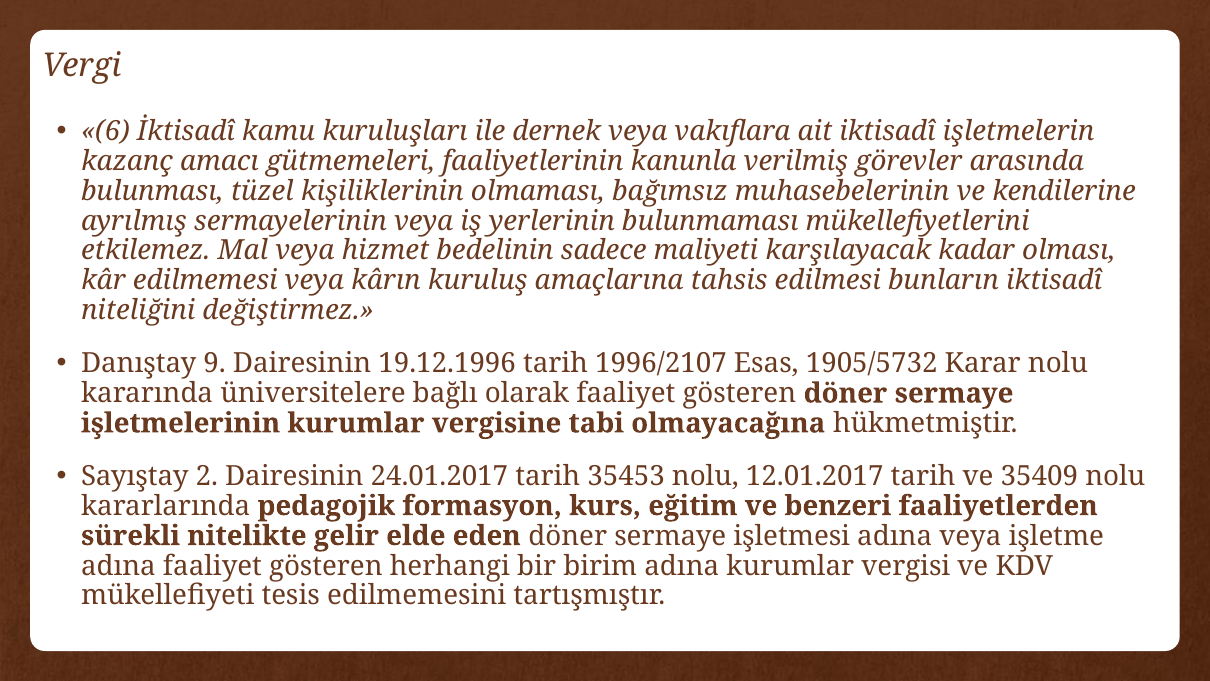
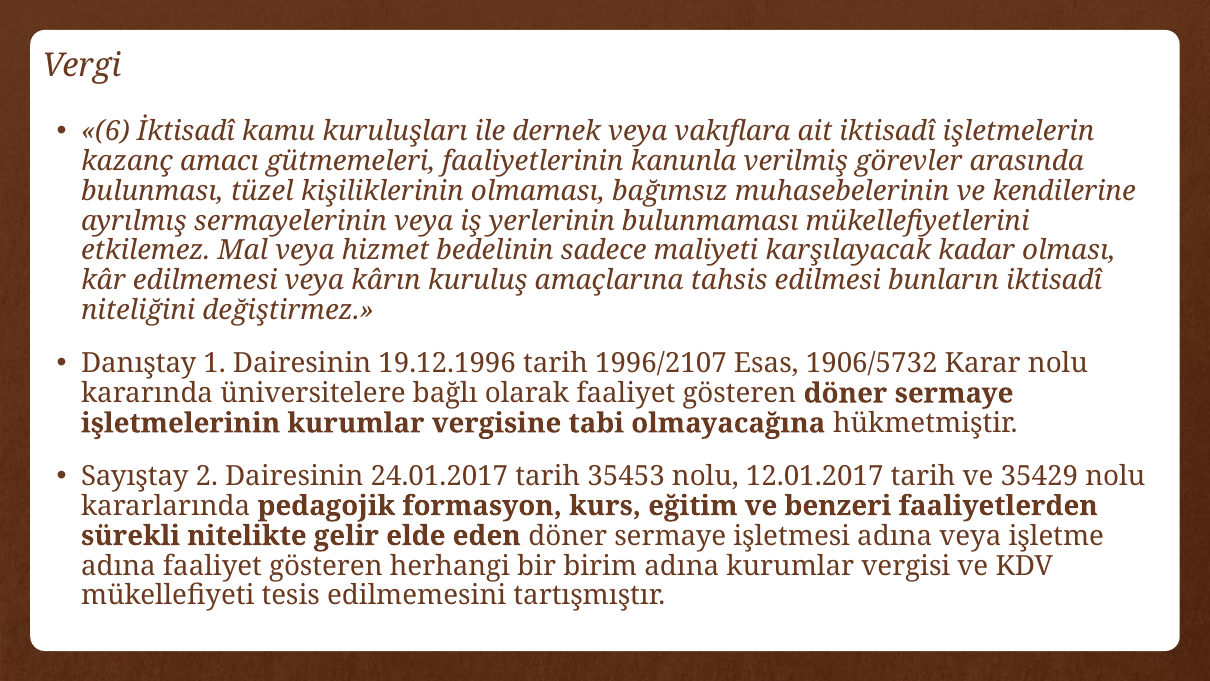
9: 9 -> 1
1905/5732: 1905/5732 -> 1906/5732
35409: 35409 -> 35429
